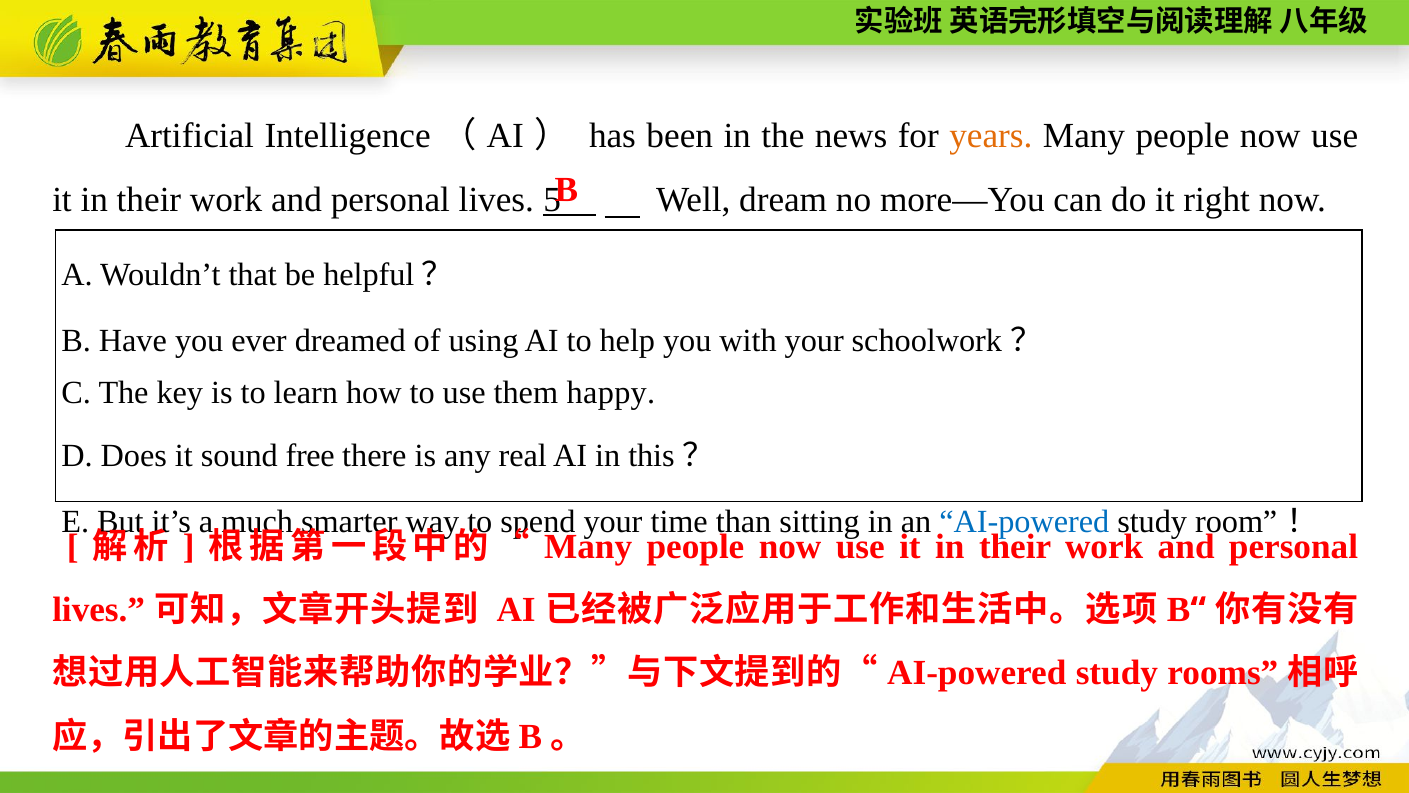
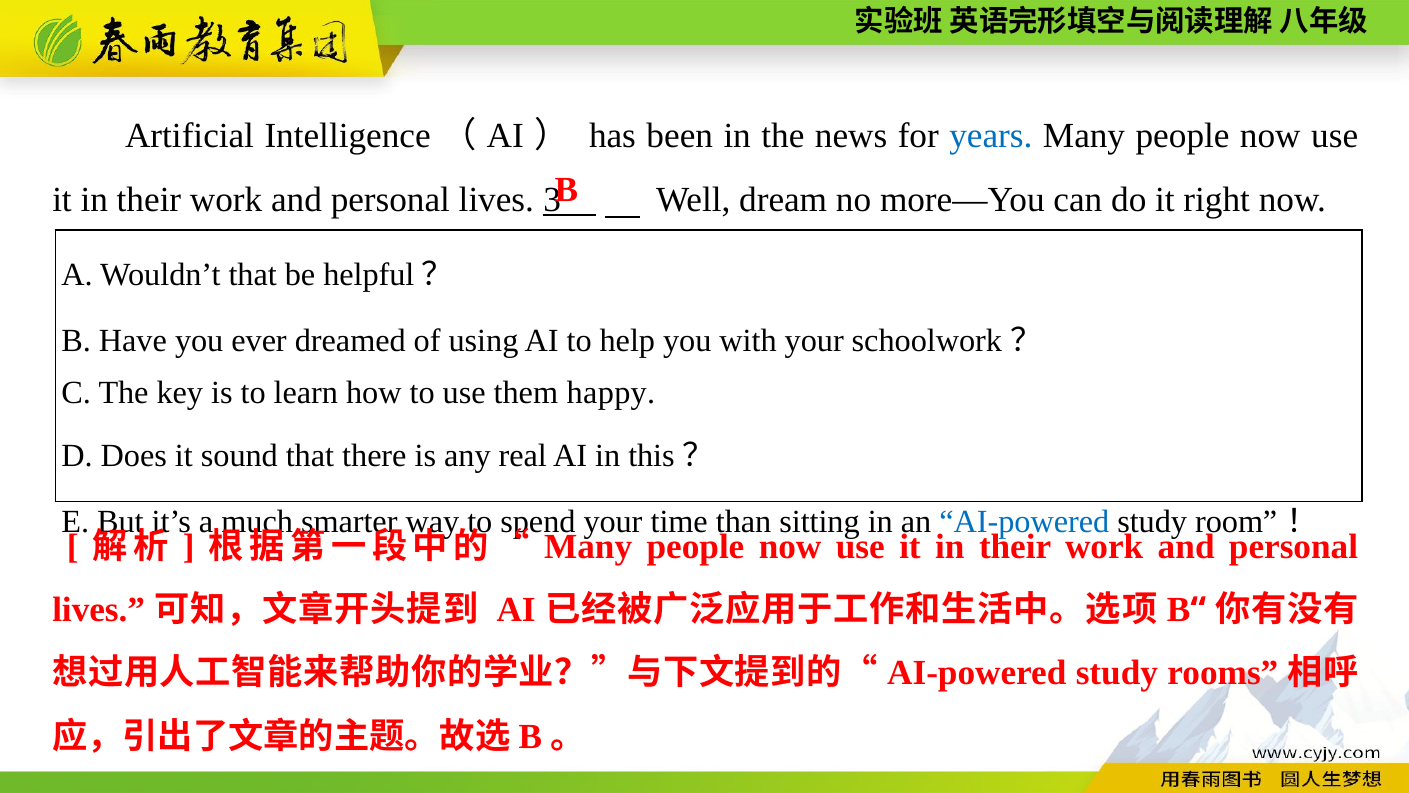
years colour: orange -> blue
5: 5 -> 3
sound free: free -> that
